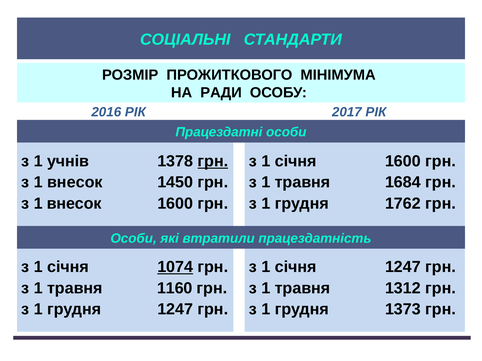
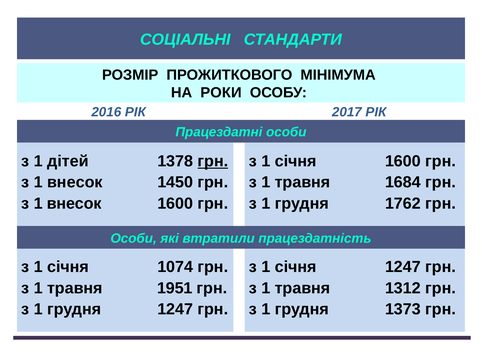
РАДИ: РАДИ -> РОКИ
учнів: учнів -> дітей
1074 underline: present -> none
1160: 1160 -> 1951
